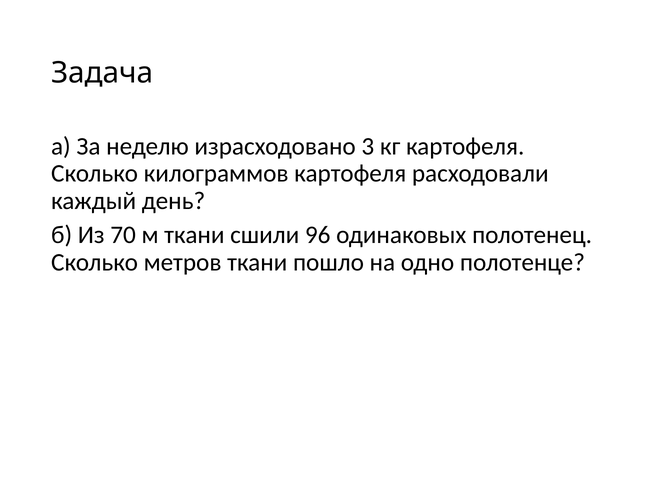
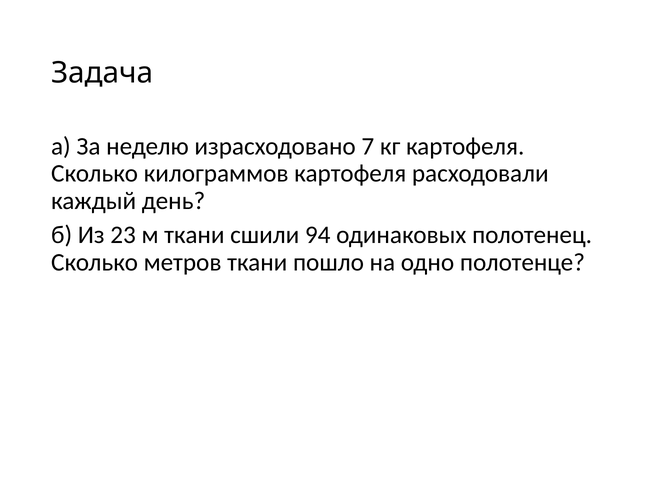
3: 3 -> 7
70: 70 -> 23
96: 96 -> 94
